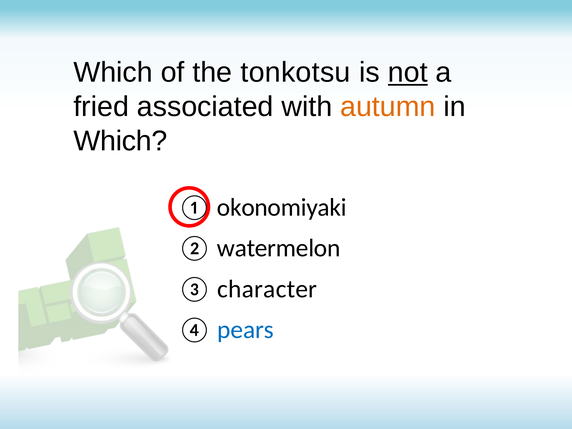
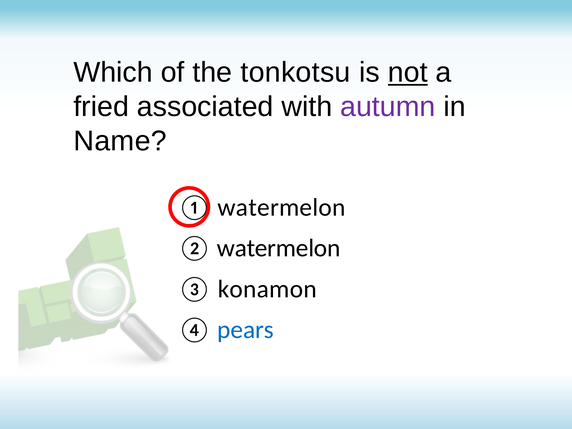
autumn colour: orange -> purple
Which at (120, 141): Which -> Name
okonomiyaki at (282, 207): okonomiyaki -> watermelon
character: character -> konamon
